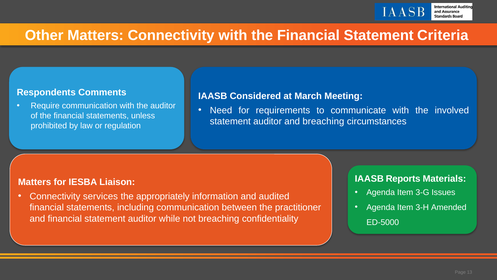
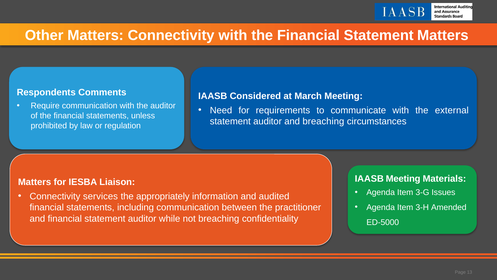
Statement Criteria: Criteria -> Matters
involved: involved -> external
IAASB Reports: Reports -> Meeting
